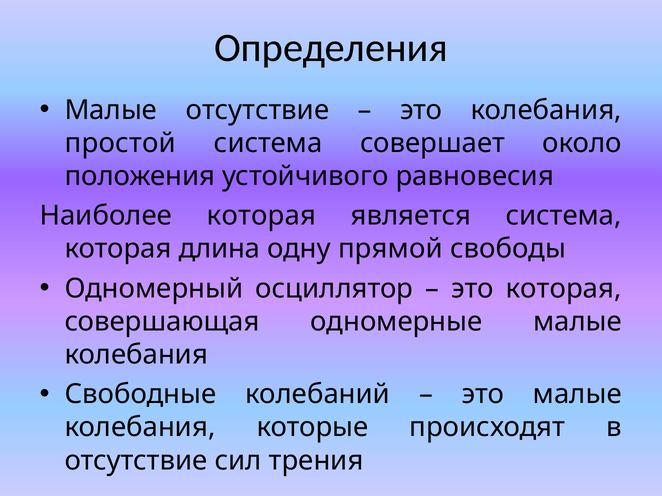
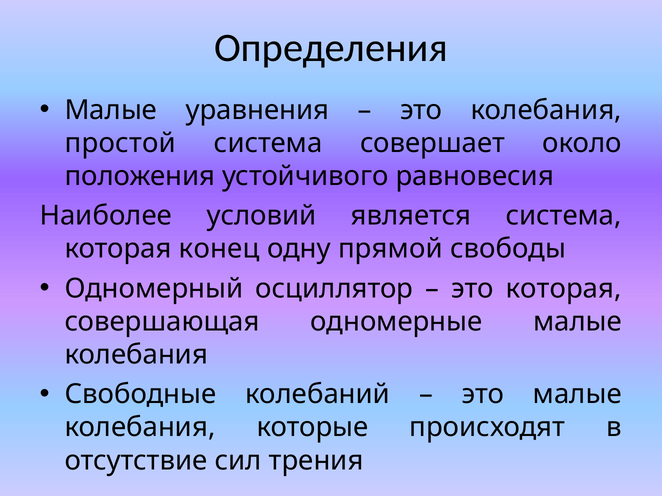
Малые отсутствие: отсутствие -> уравнения
Наиболее которая: которая -> условий
длина: длина -> конец
